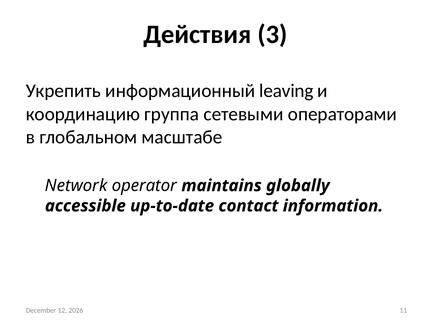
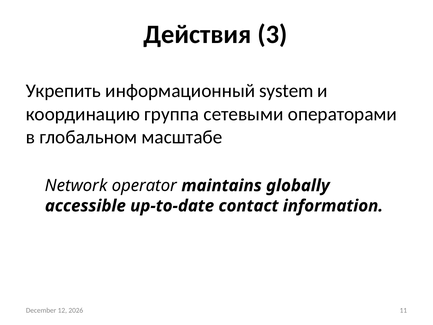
leaving: leaving -> system
